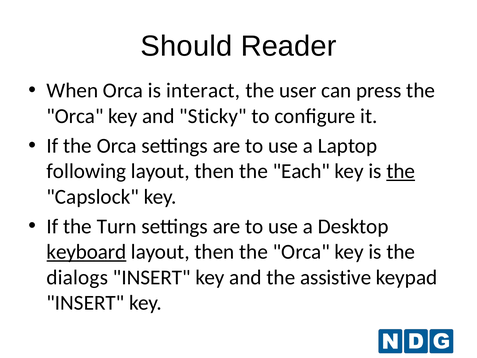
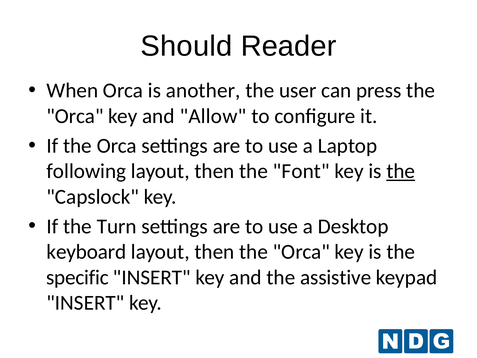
interact: interact -> another
Sticky: Sticky -> Allow
Each: Each -> Font
keyboard underline: present -> none
dialogs: dialogs -> specific
